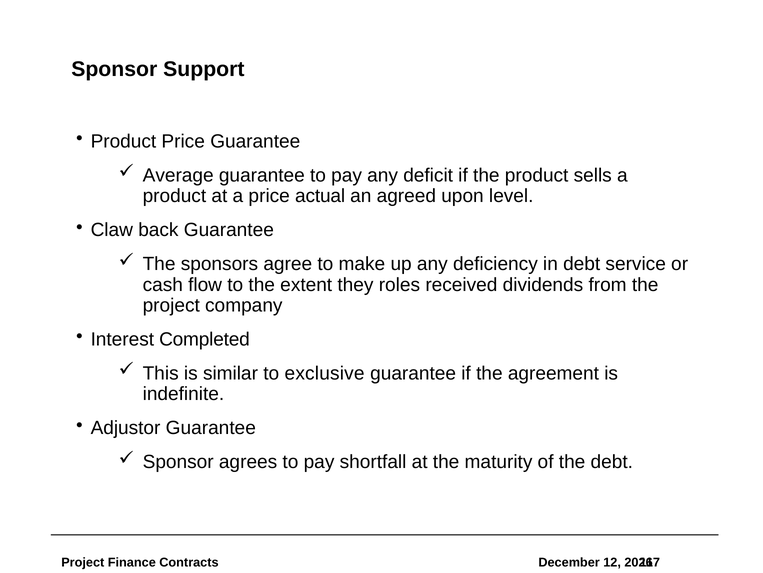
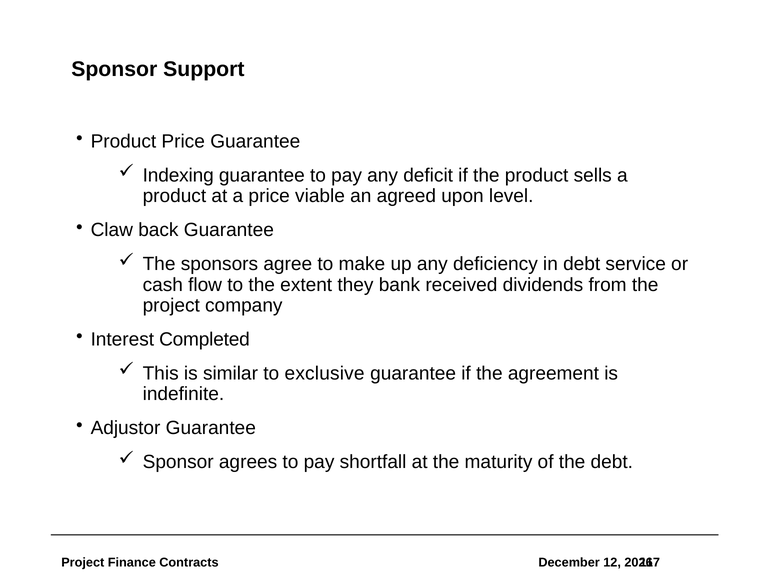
Average: Average -> Indexing
actual: actual -> viable
roles: roles -> bank
